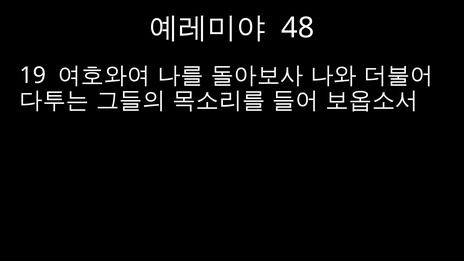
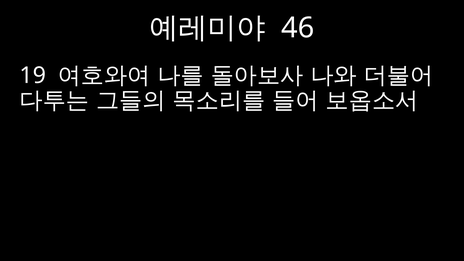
48: 48 -> 46
